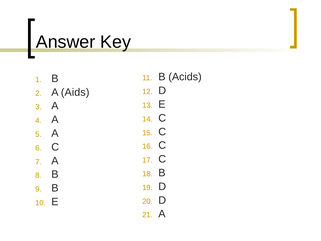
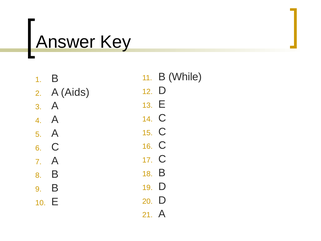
Acids: Acids -> While
